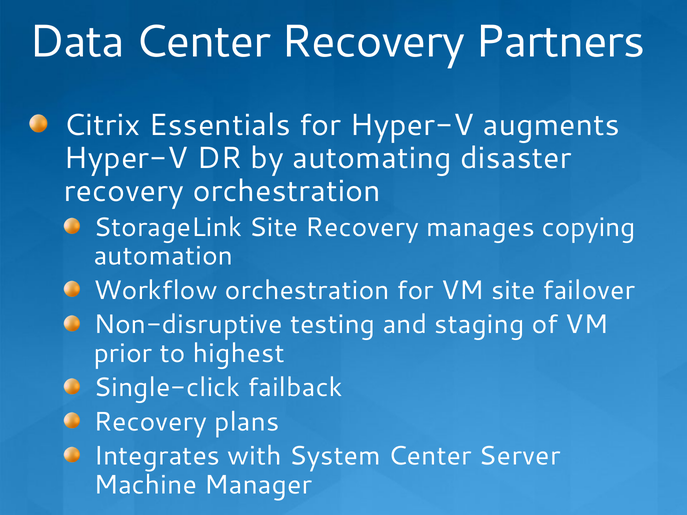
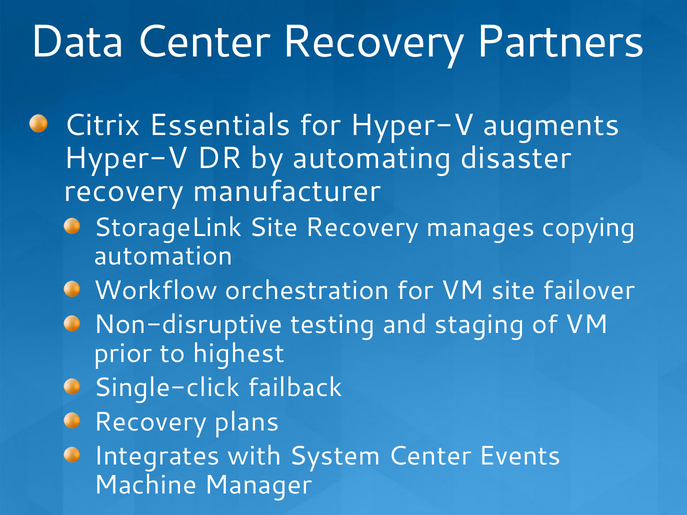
recovery orchestration: orchestration -> manufacturer
Server: Server -> Events
